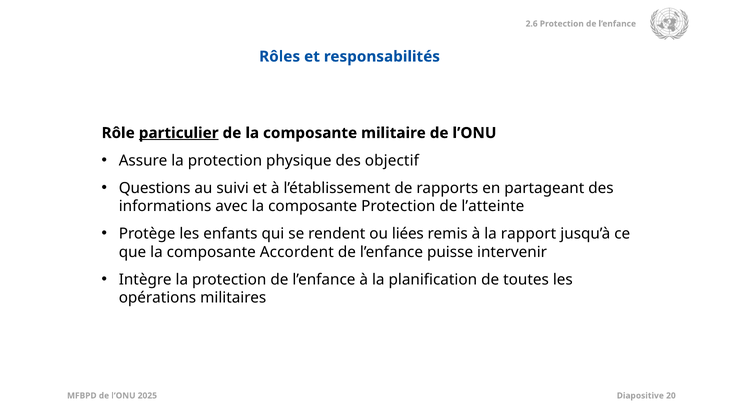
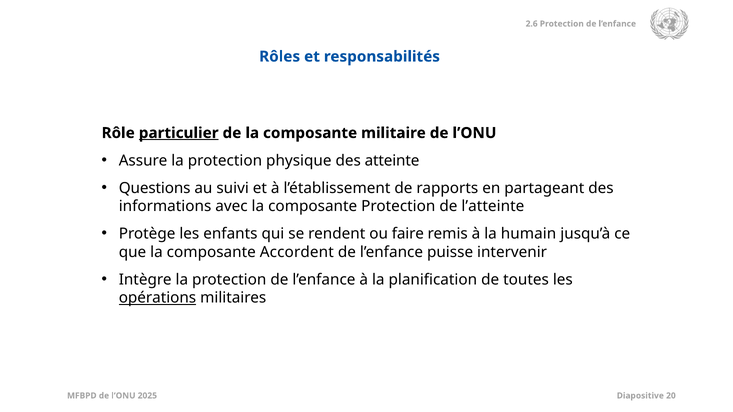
objectif: objectif -> atteinte
liées: liées -> faire
rapport: rapport -> humain
opérations underline: none -> present
